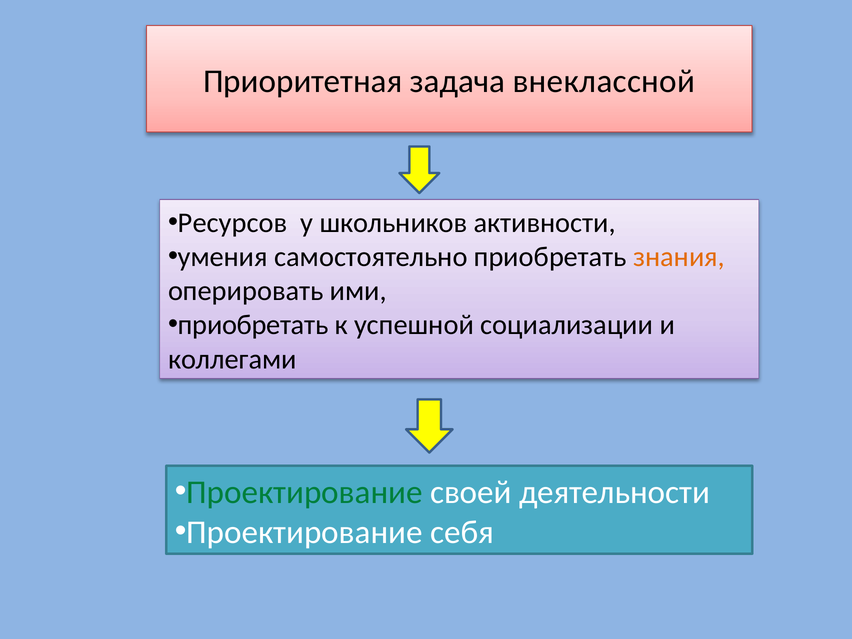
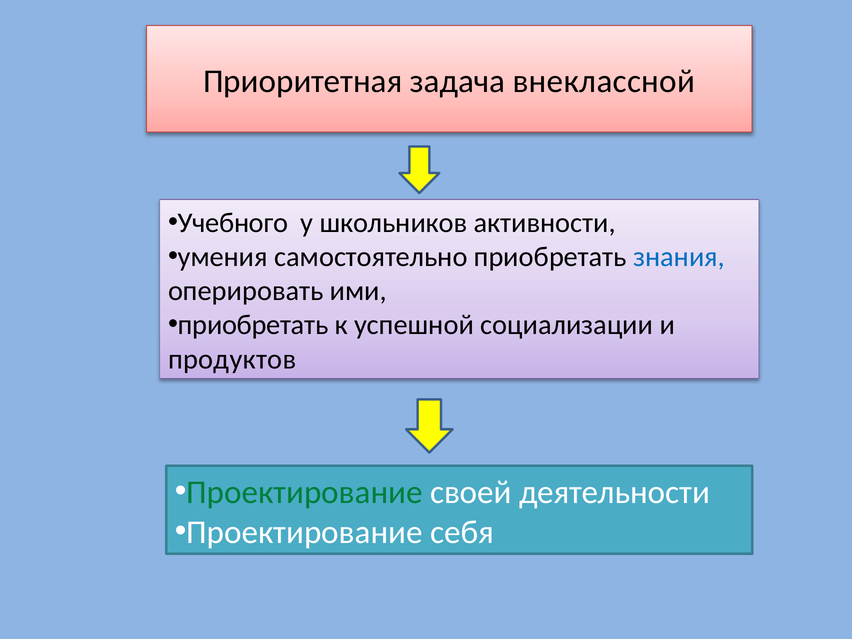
Ресурсов: Ресурсов -> Учебного
знания colour: orange -> blue
коллегами: коллегами -> продуктов
